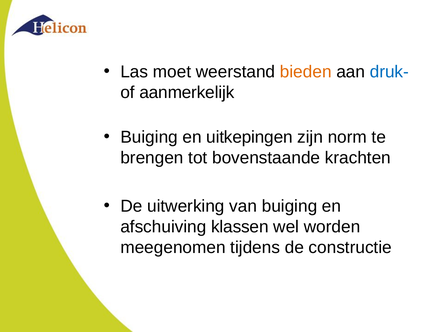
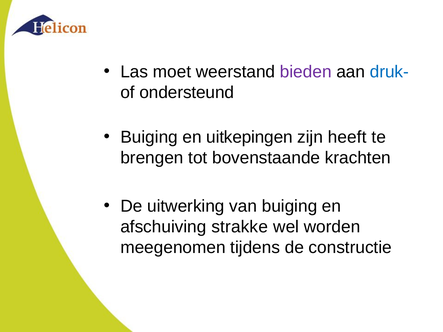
bieden colour: orange -> purple
aanmerkelijk: aanmerkelijk -> ondersteund
norm: norm -> heeft
klassen: klassen -> strakke
